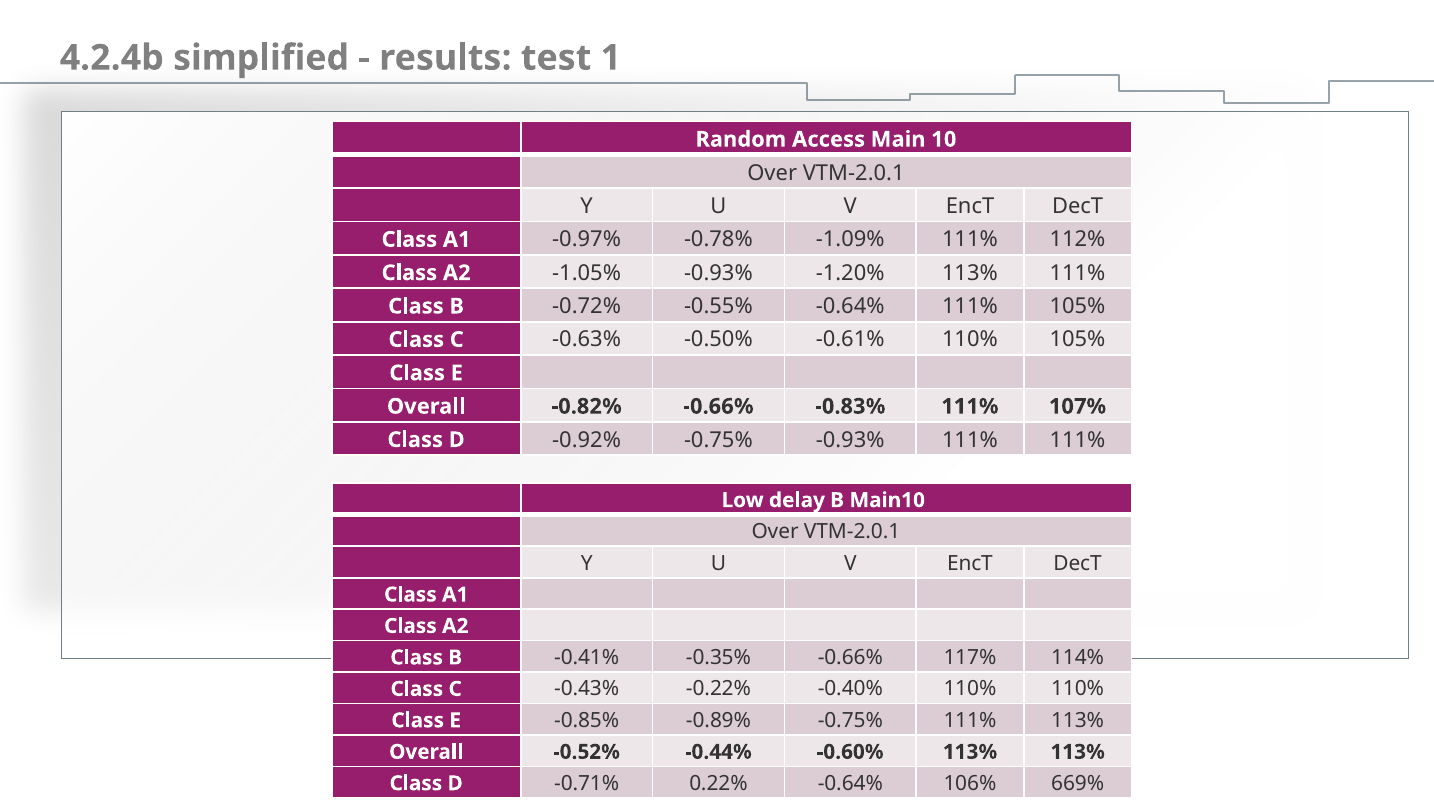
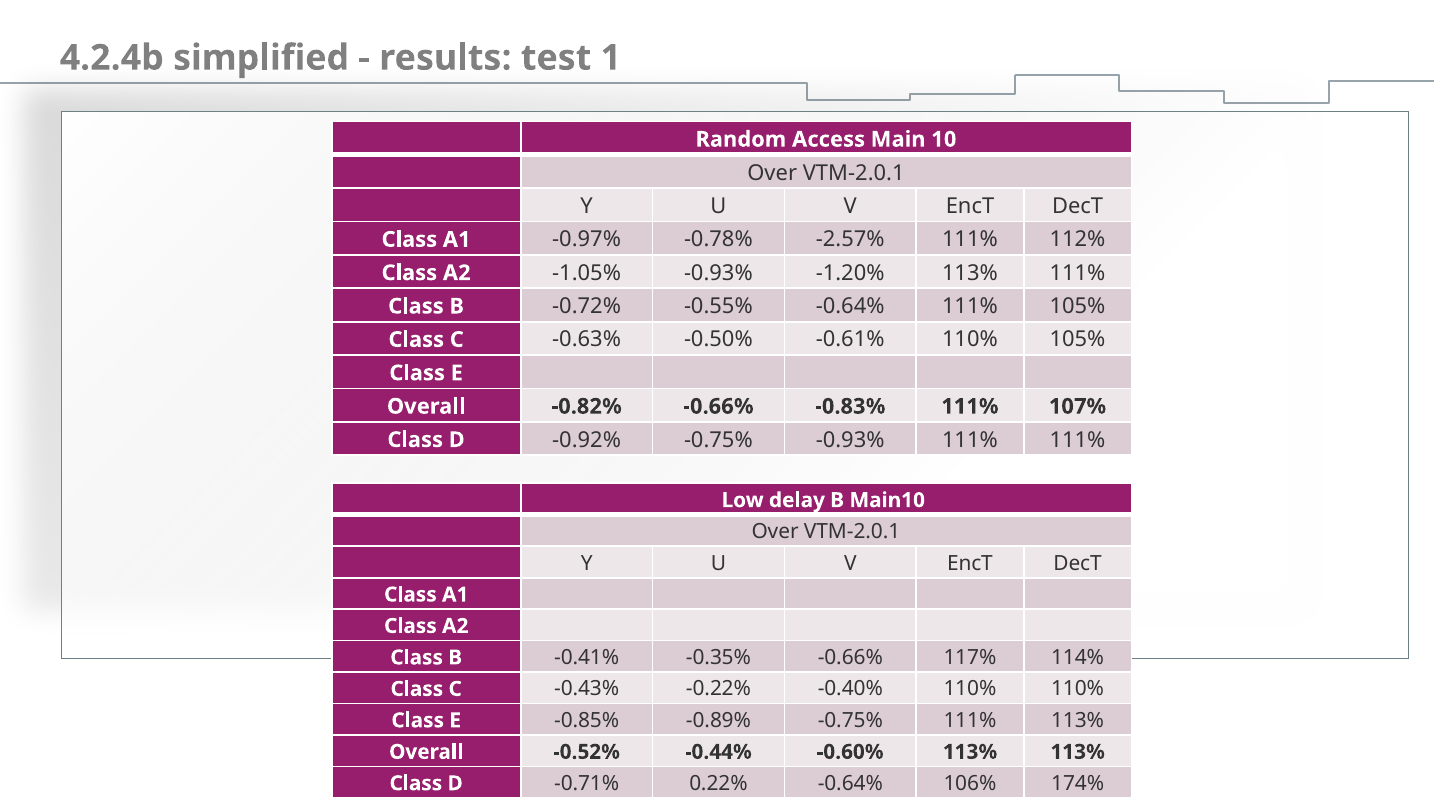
-1.09%: -1.09% -> -2.57%
669%: 669% -> 174%
